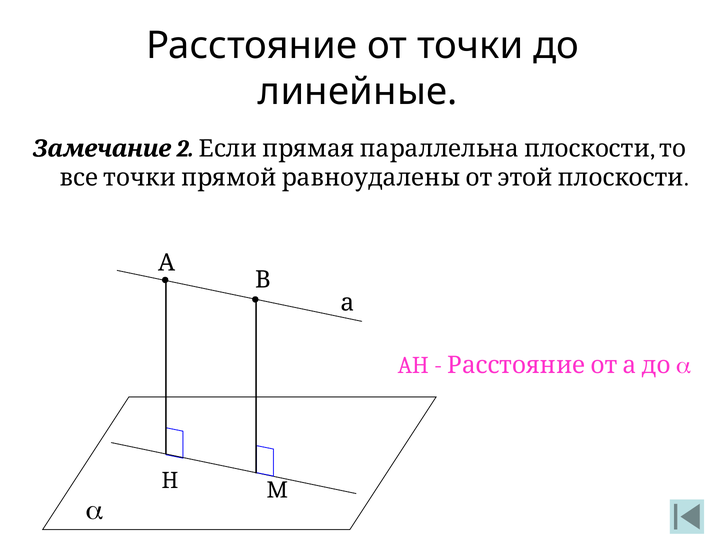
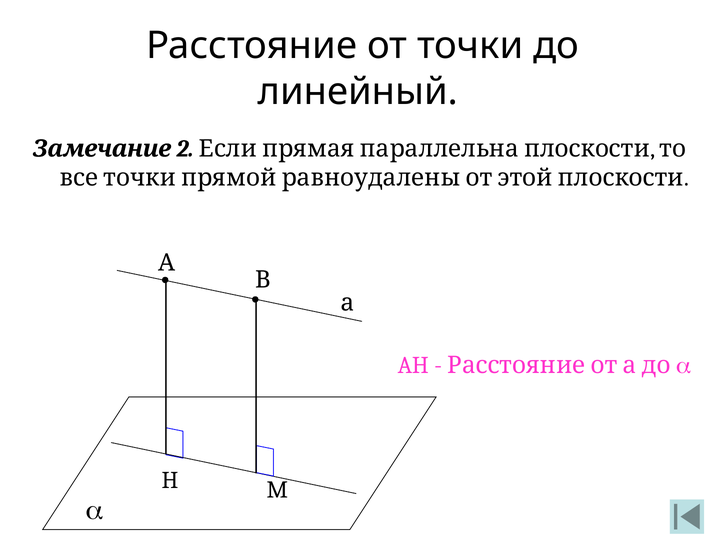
линейные: линейные -> линейный
